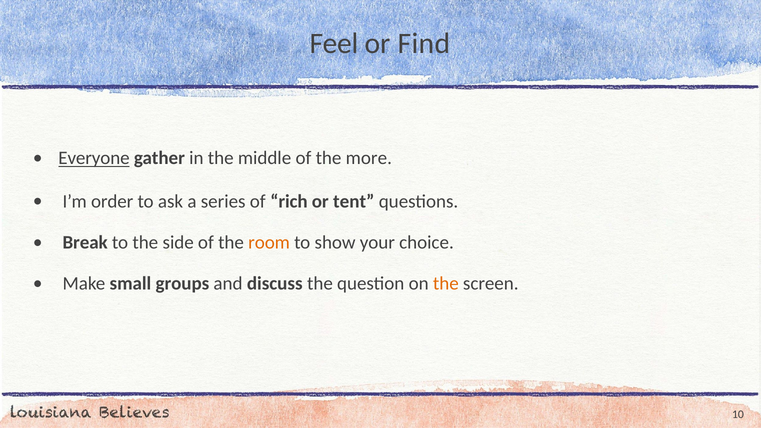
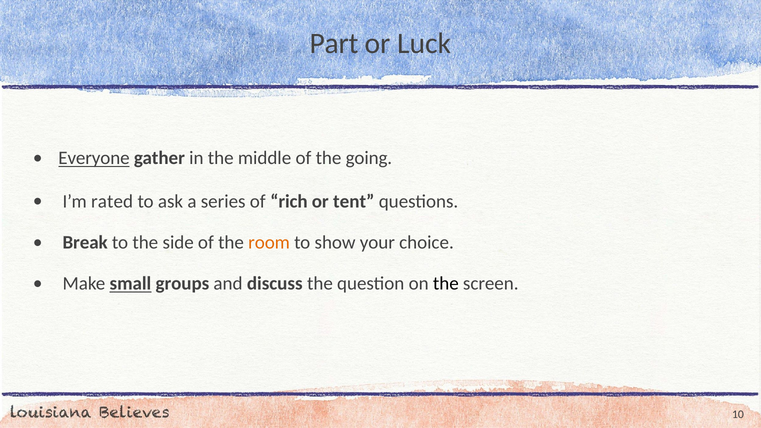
Feel: Feel -> Part
Find: Find -> Luck
more: more -> going
order: order -> rated
small underline: none -> present
the at (446, 284) colour: orange -> black
